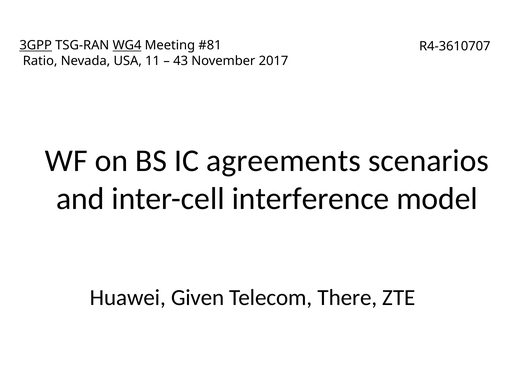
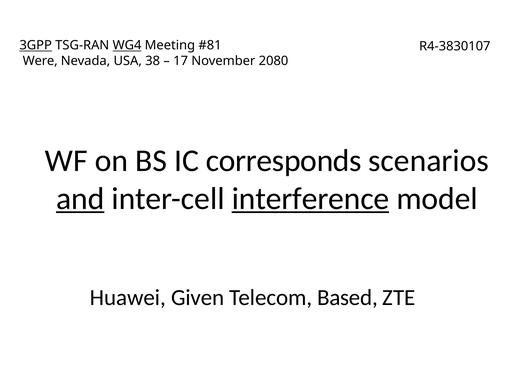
R4-3610707: R4-3610707 -> R4-3830107
Ratio: Ratio -> Were
11: 11 -> 38
43: 43 -> 17
2017: 2017 -> 2080
agreements: agreements -> corresponds
and underline: none -> present
interference underline: none -> present
There: There -> Based
